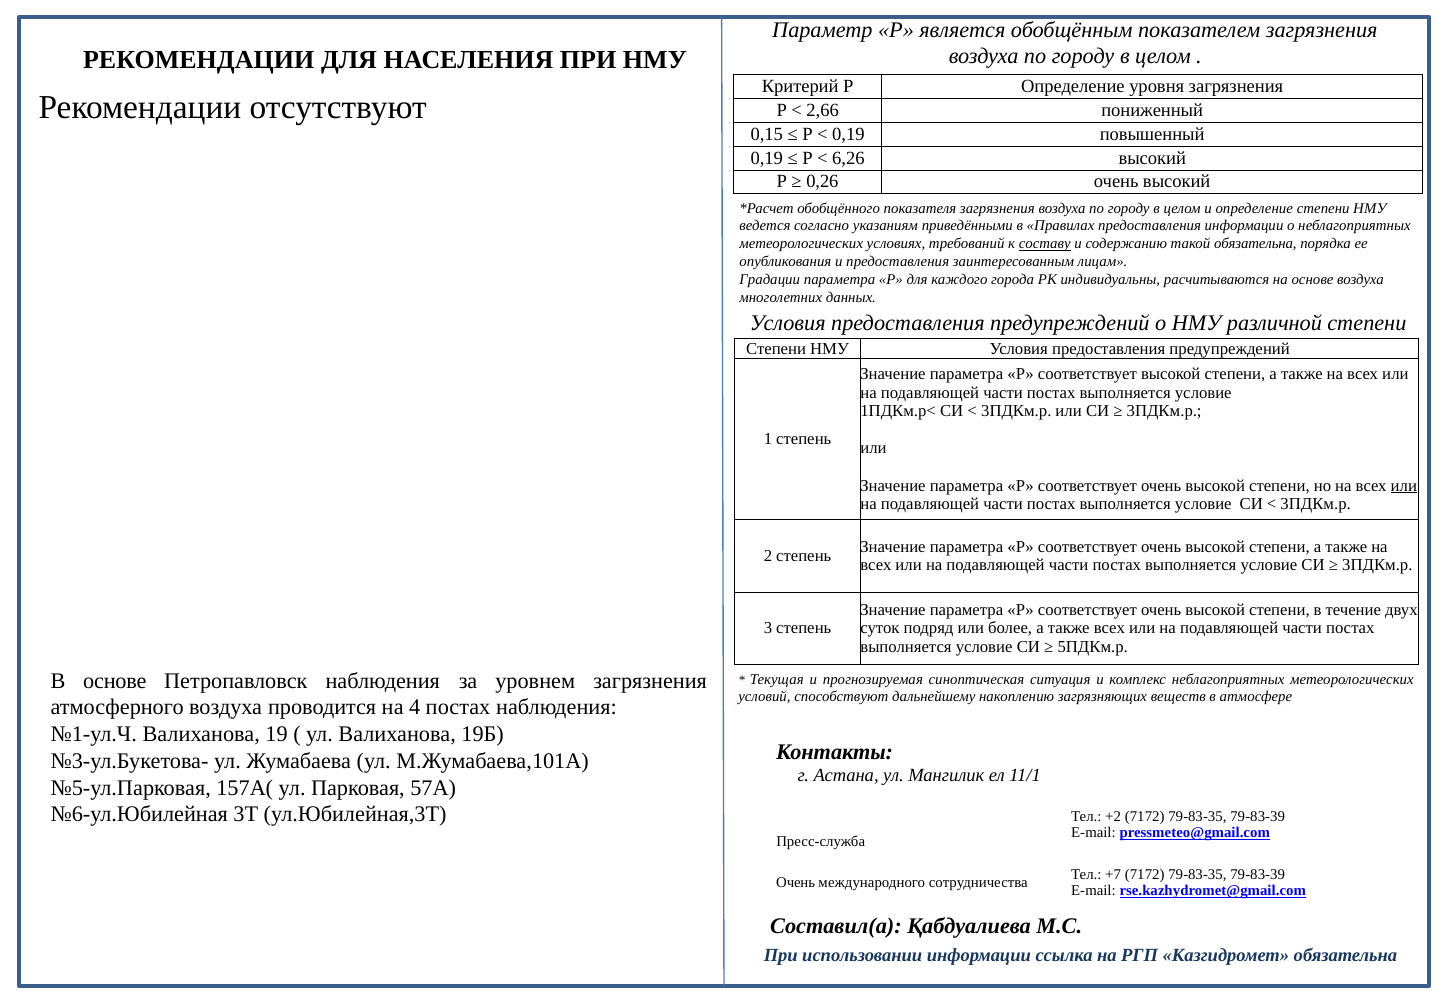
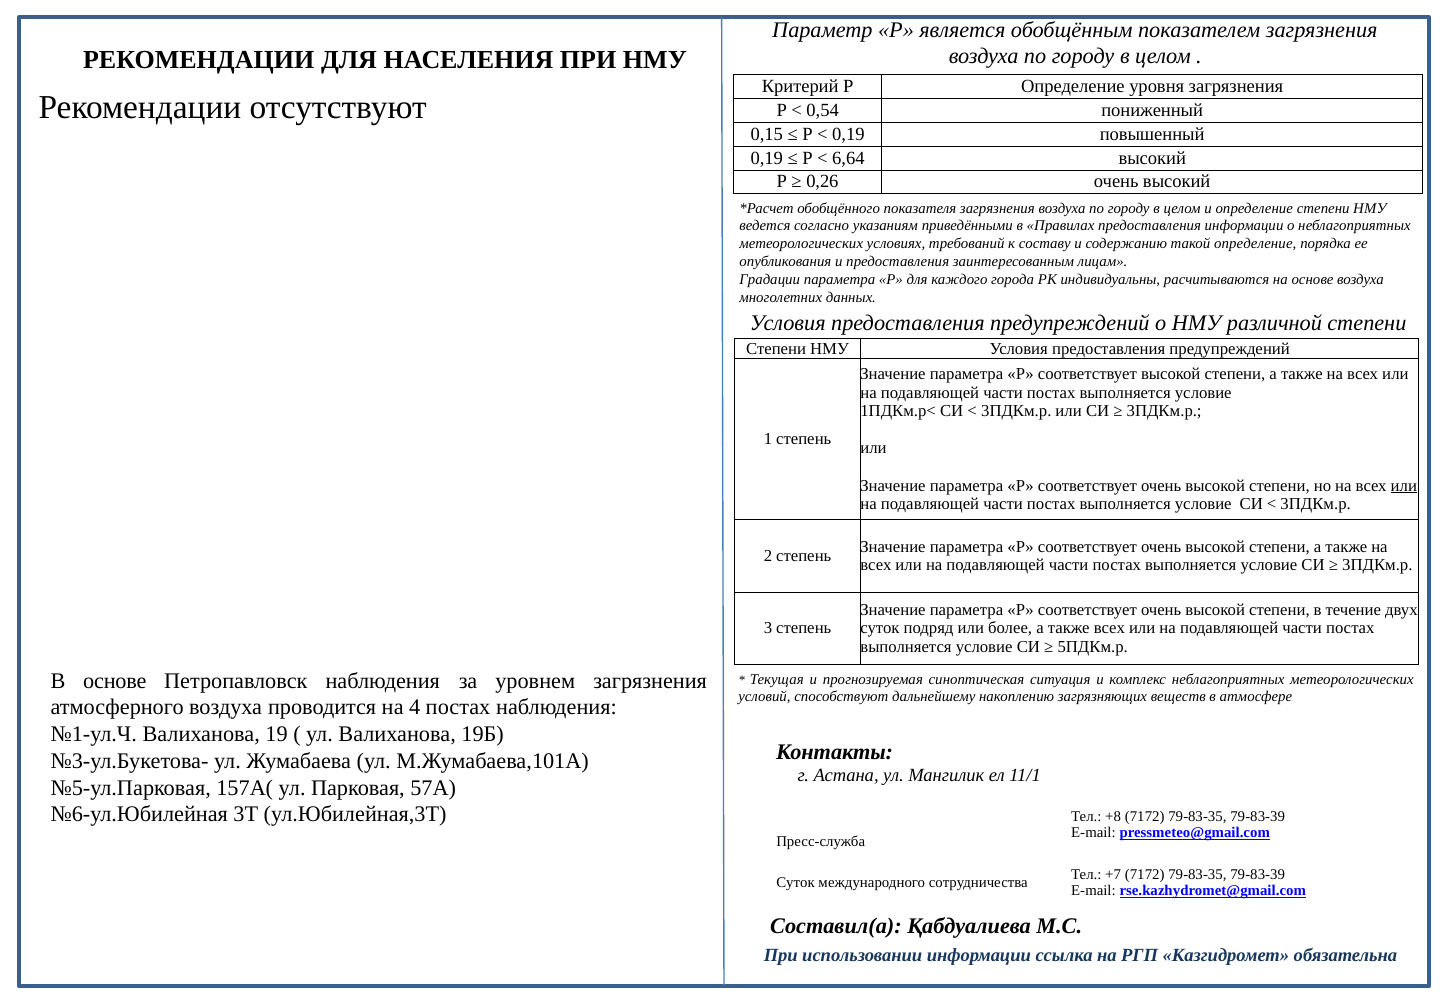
2,66: 2,66 -> 0,54
6,26: 6,26 -> 6,64
составу underline: present -> none
такой обязательна: обязательна -> определение
+2: +2 -> +8
Очень at (796, 882): Очень -> Суток
